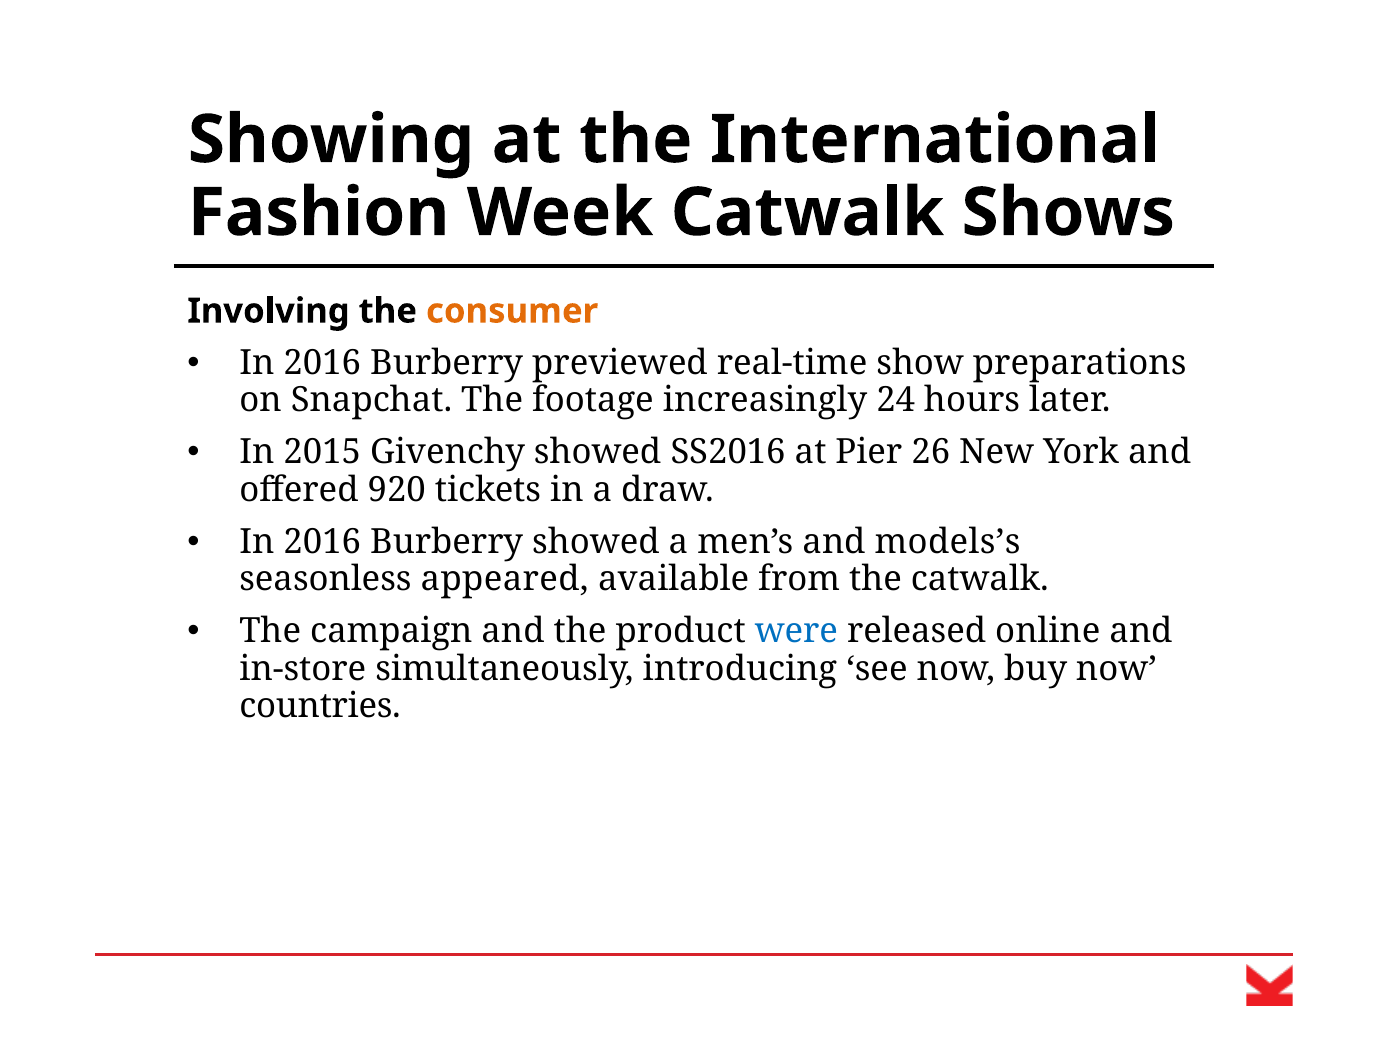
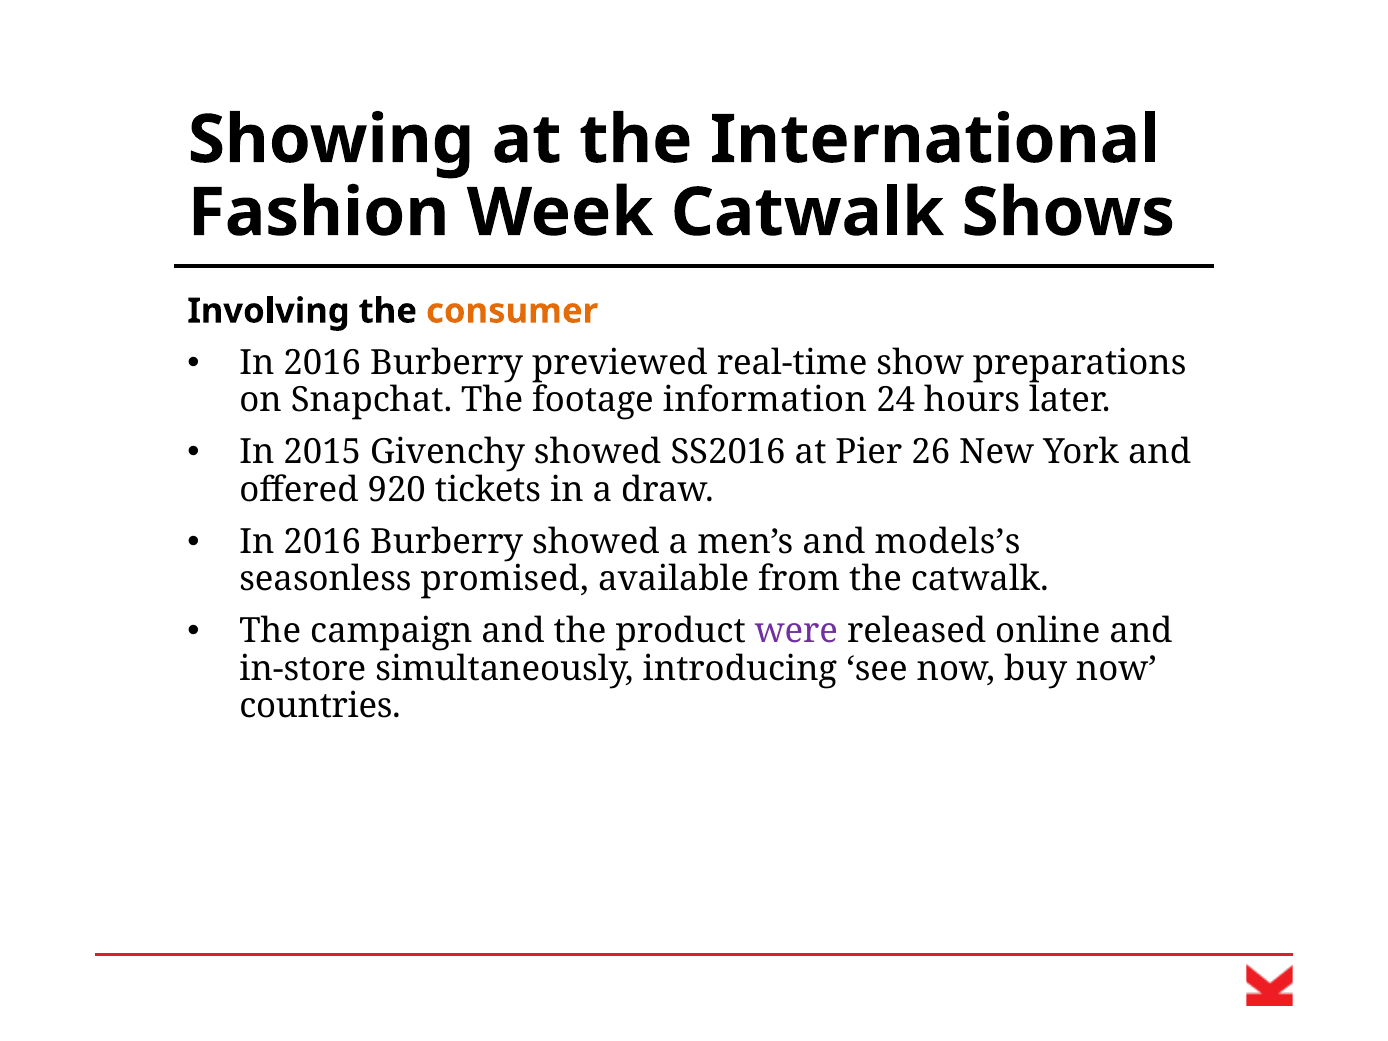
increasingly: increasingly -> information
appeared: appeared -> promised
were colour: blue -> purple
